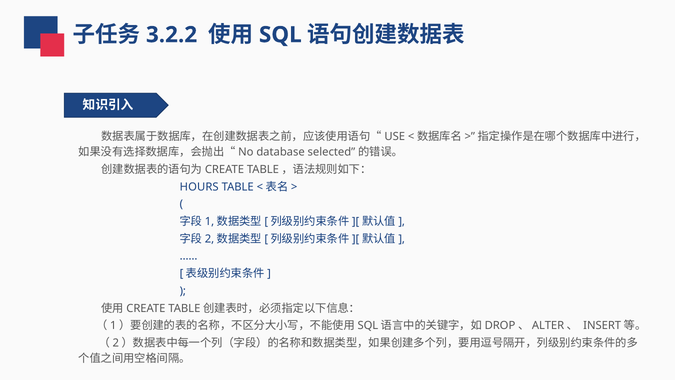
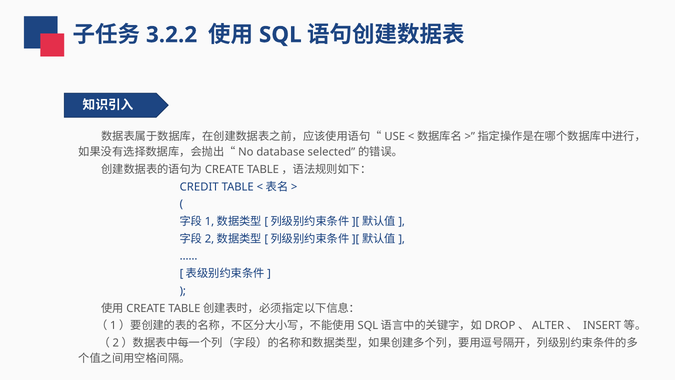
HOURS: HOURS -> CREDIT
